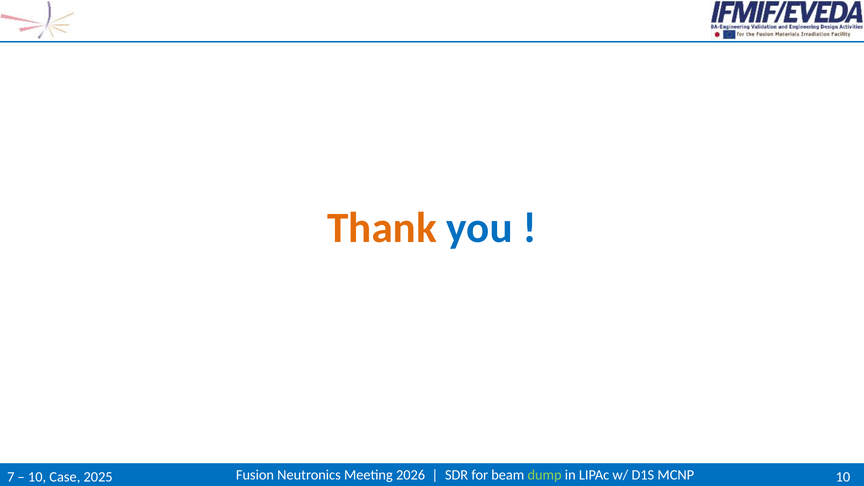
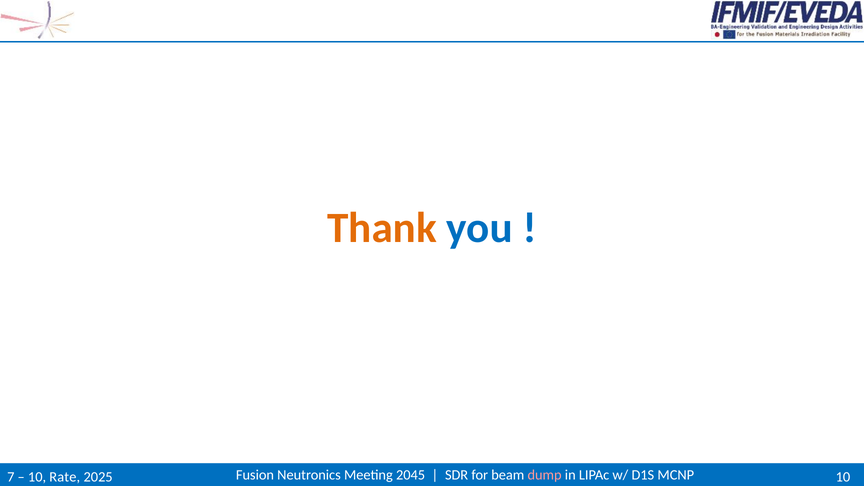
2026: 2026 -> 2045
dump colour: light green -> pink
Case: Case -> Rate
